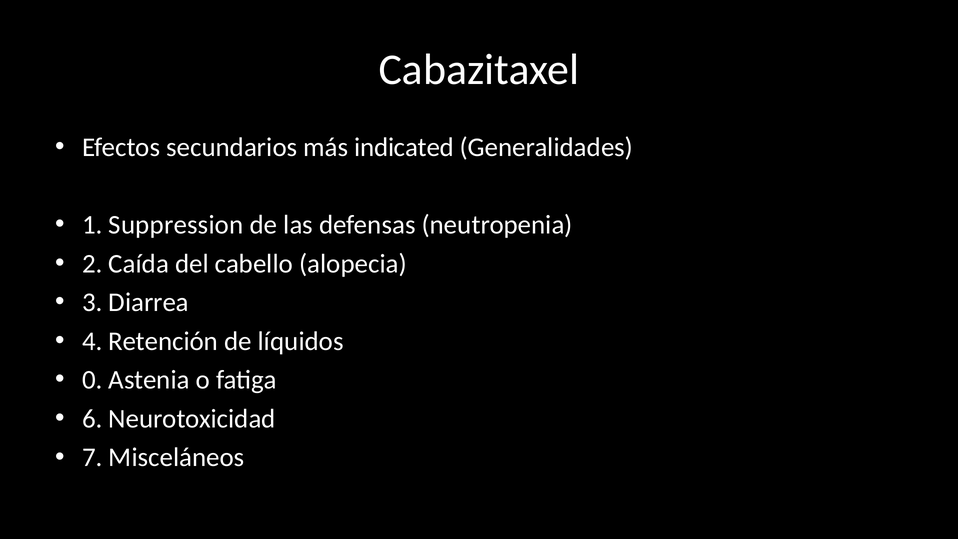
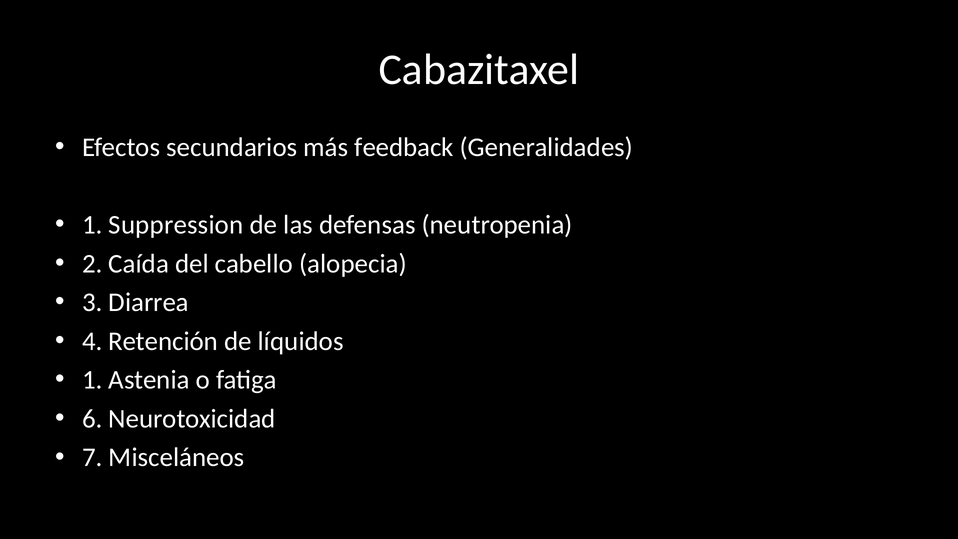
indicated: indicated -> feedback
0 at (92, 380): 0 -> 1
